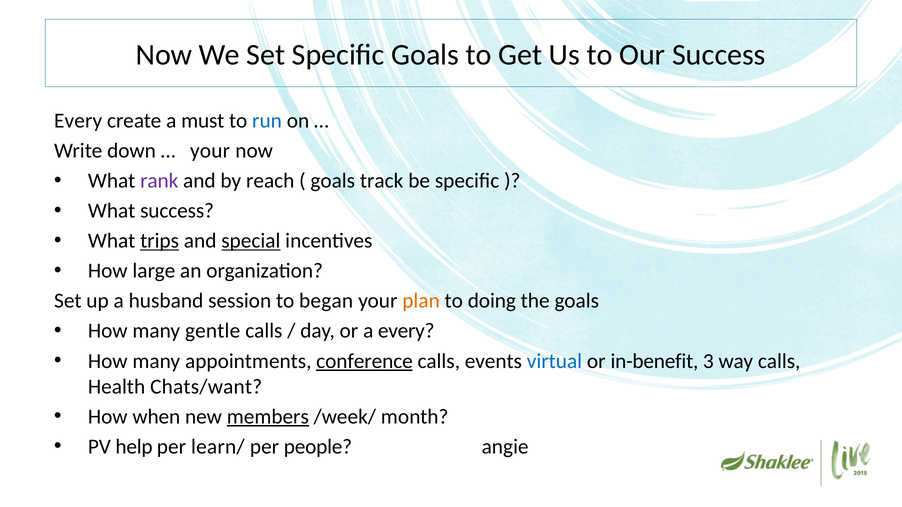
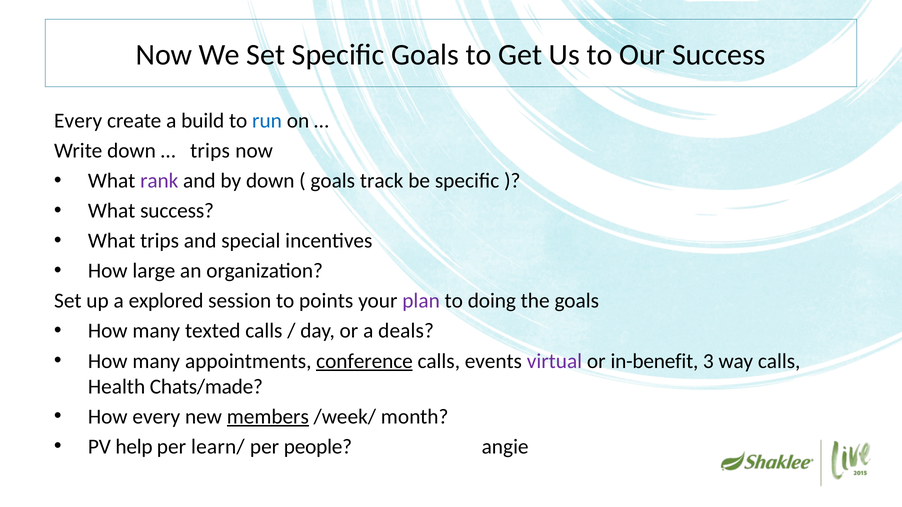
must: must -> build
your at (210, 151): your -> trips
by reach: reach -> down
trips at (160, 241) underline: present -> none
special underline: present -> none
husband: husband -> explored
began: began -> points
plan colour: orange -> purple
gentle: gentle -> texted
a every: every -> deals
virtual colour: blue -> purple
Chats/want: Chats/want -> Chats/made
How when: when -> every
